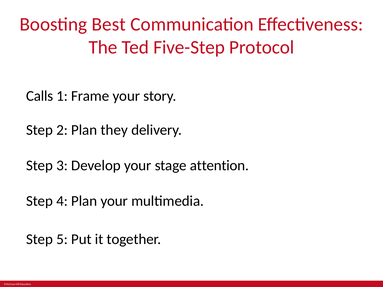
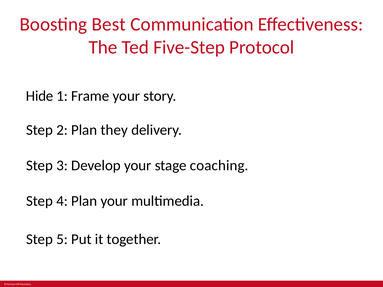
Calls: Calls -> Hide
attention: attention -> coaching
